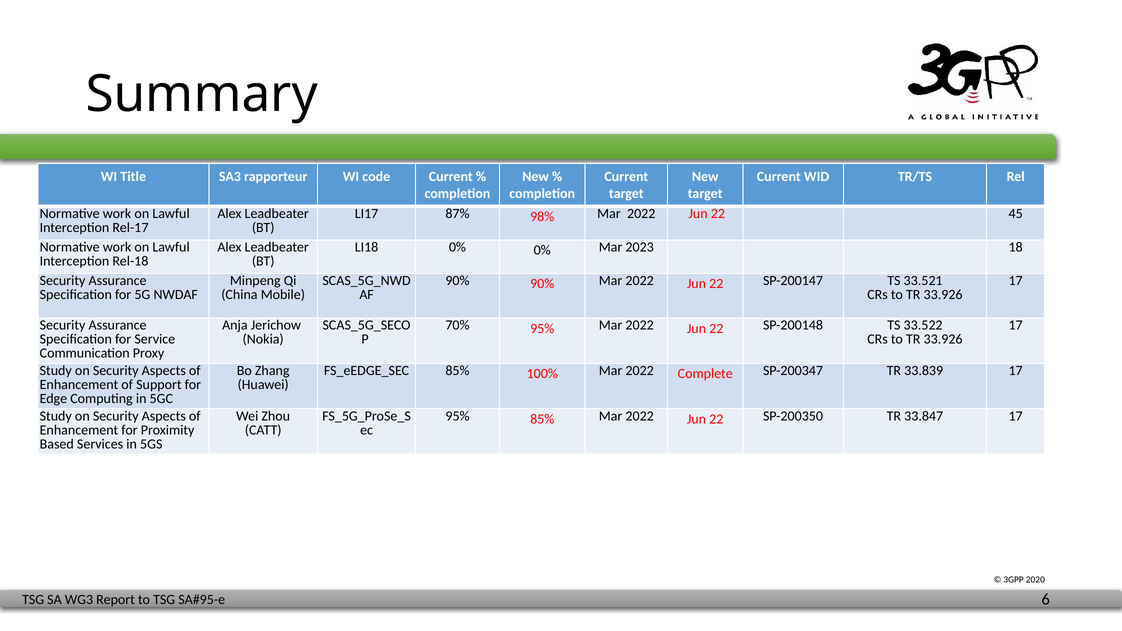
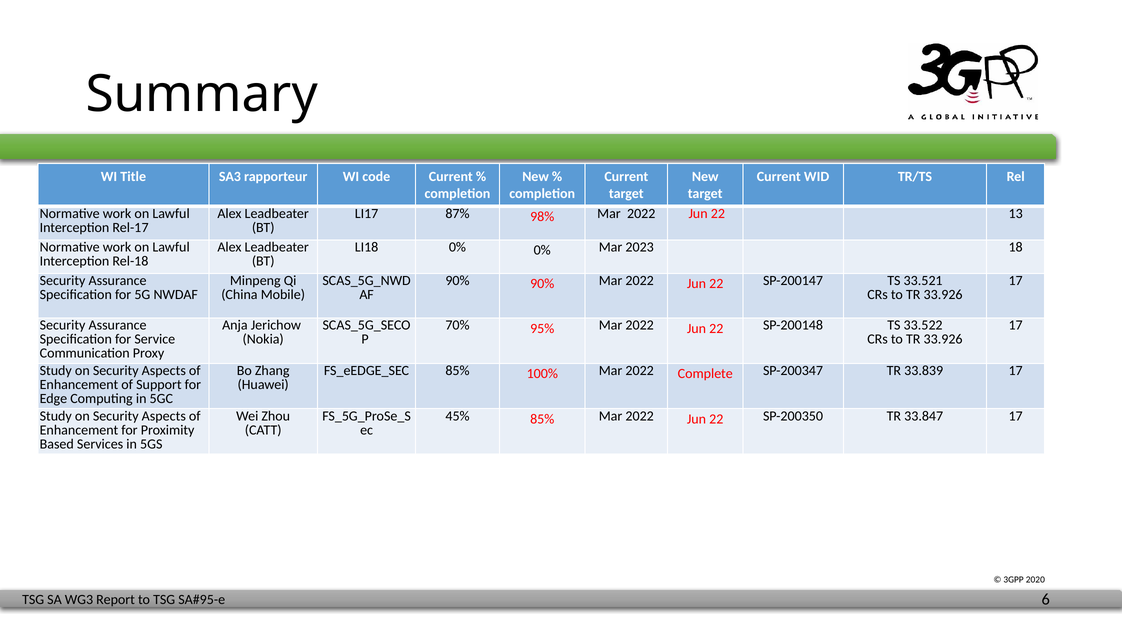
45: 45 -> 13
95% at (458, 416): 95% -> 45%
